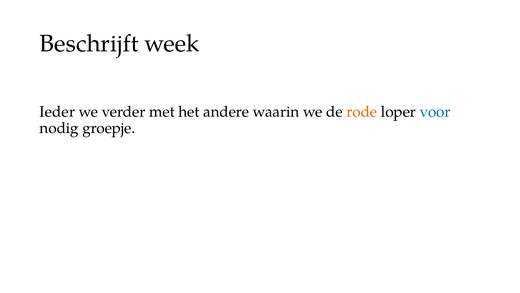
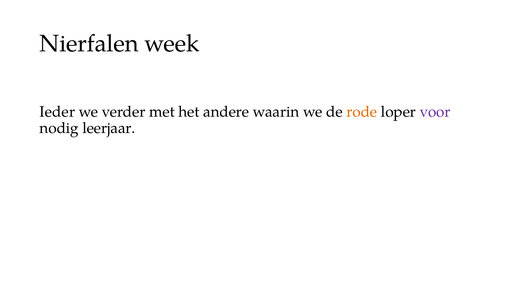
Beschrijft: Beschrijft -> Nierfalen
voor colour: blue -> purple
groepje: groepje -> leerjaar
